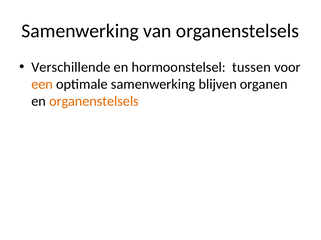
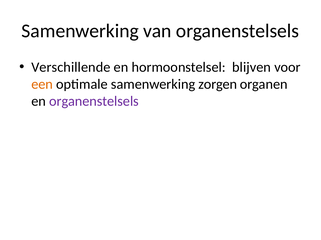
tussen: tussen -> blijven
blijven: blijven -> zorgen
organenstelsels at (94, 102) colour: orange -> purple
